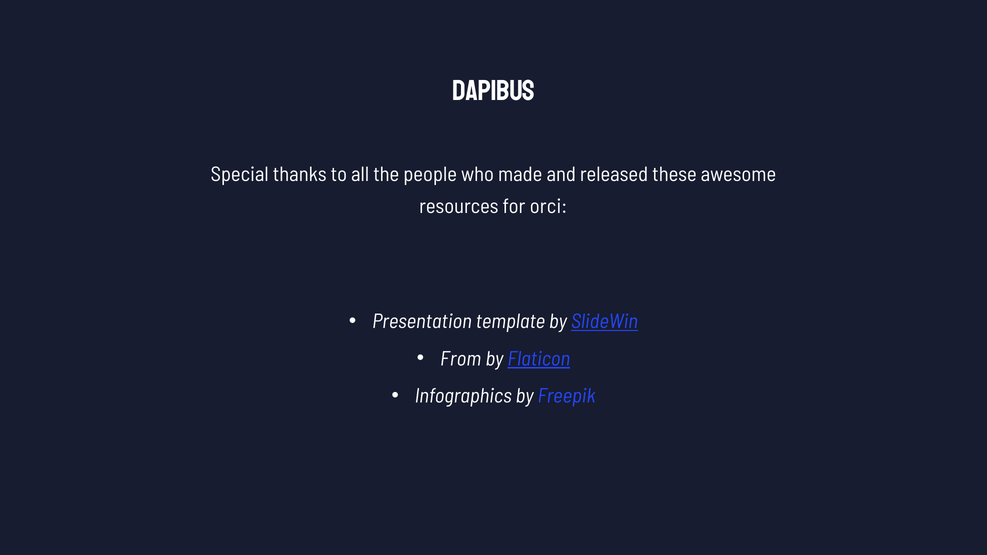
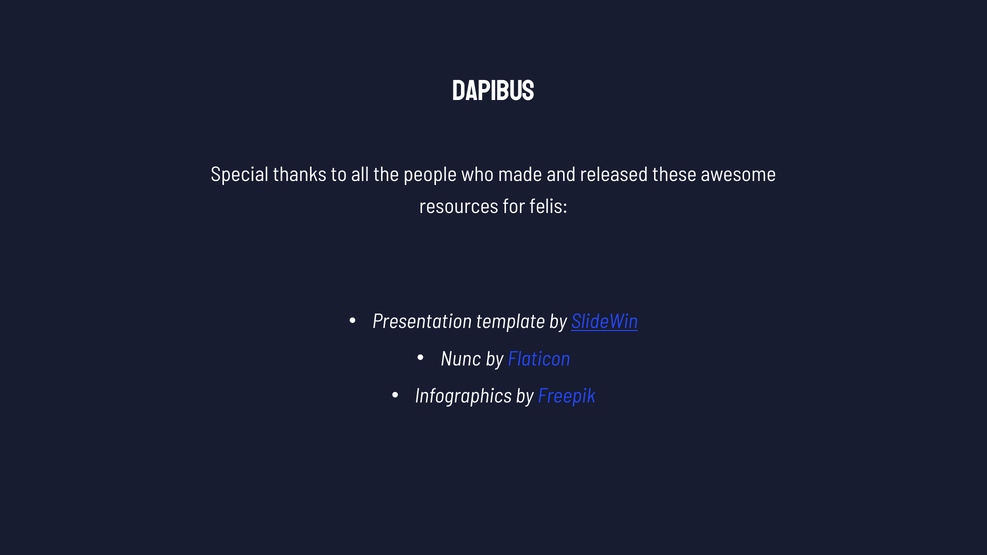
orci: orci -> felis
From: From -> Nunc
Flaticon underline: present -> none
